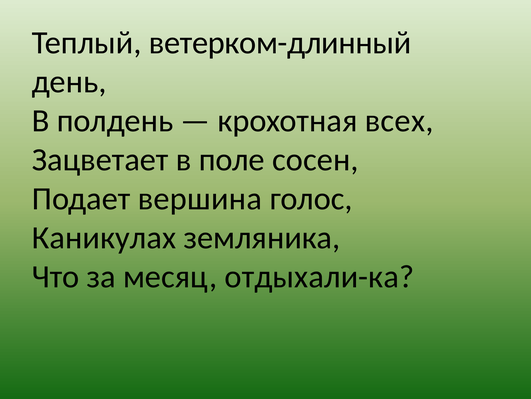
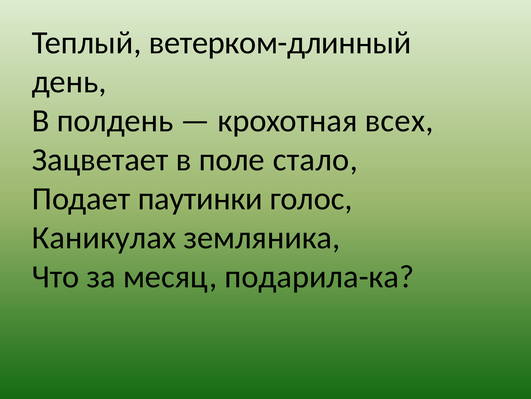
сосен: сосен -> стало
вершина: вершина -> паутинки
отдыхали-ка: отдыхали-ка -> подарила-ка
